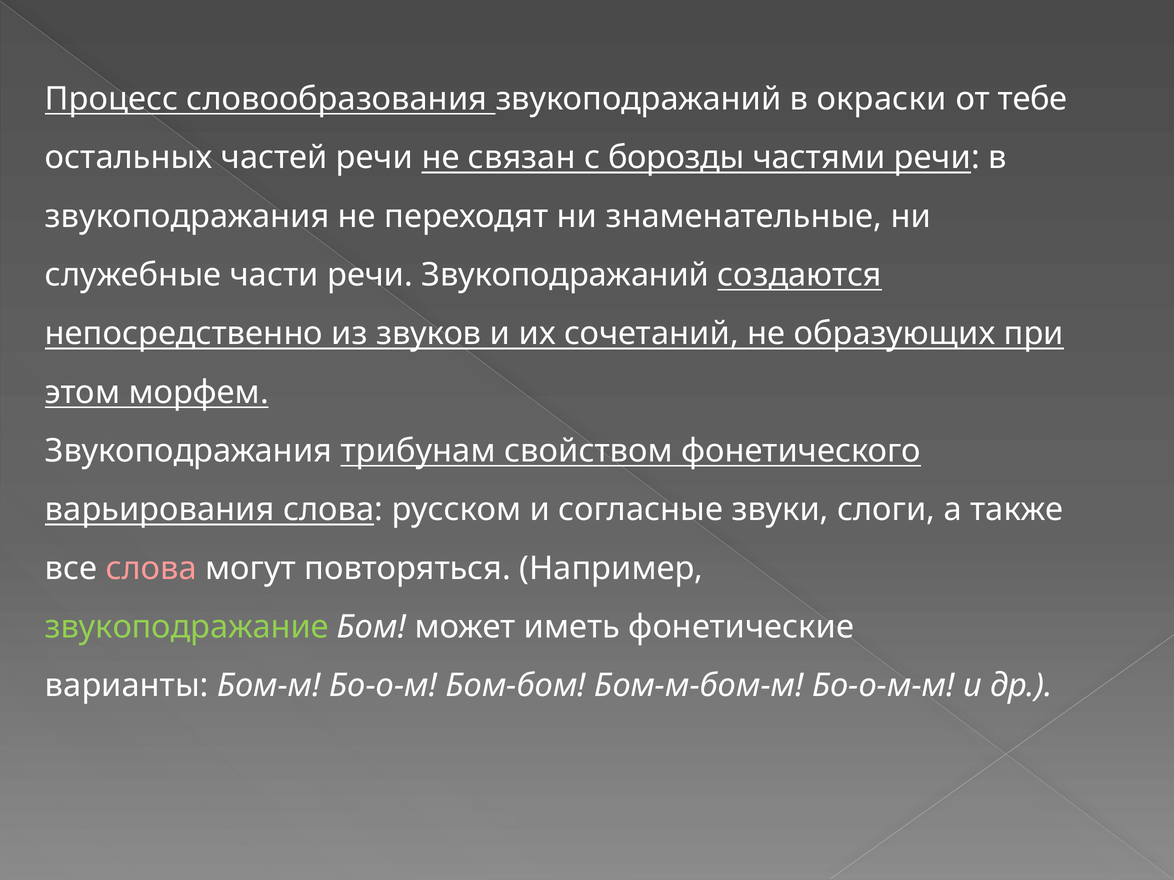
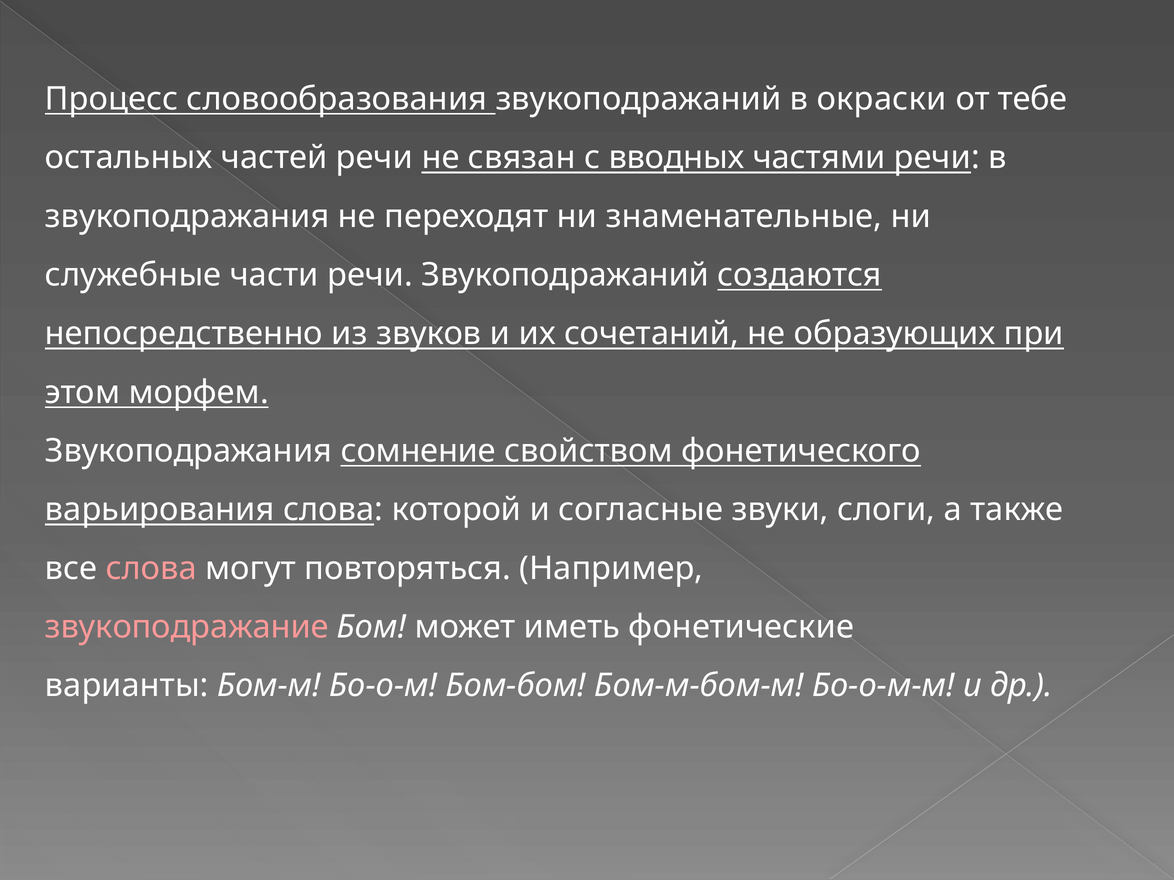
борозды: борозды -> вводных
трибунам: трибунам -> сомнение
русском: русском -> которой
звукоподражание colour: light green -> pink
